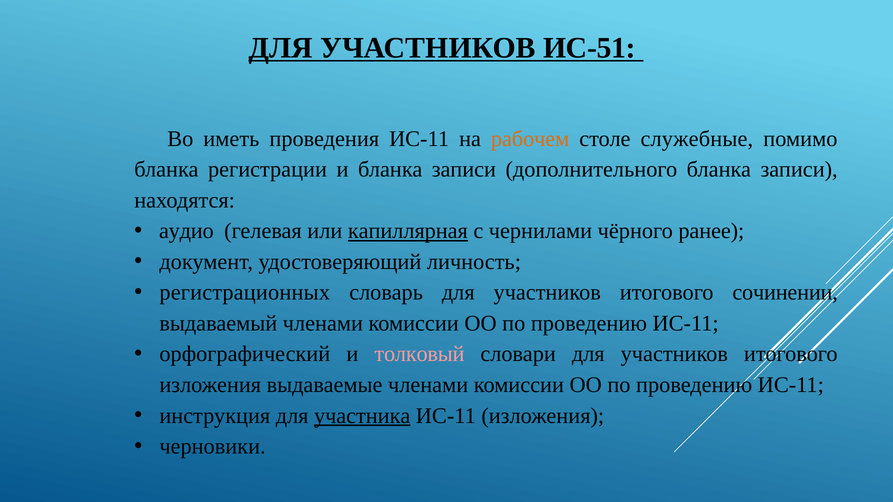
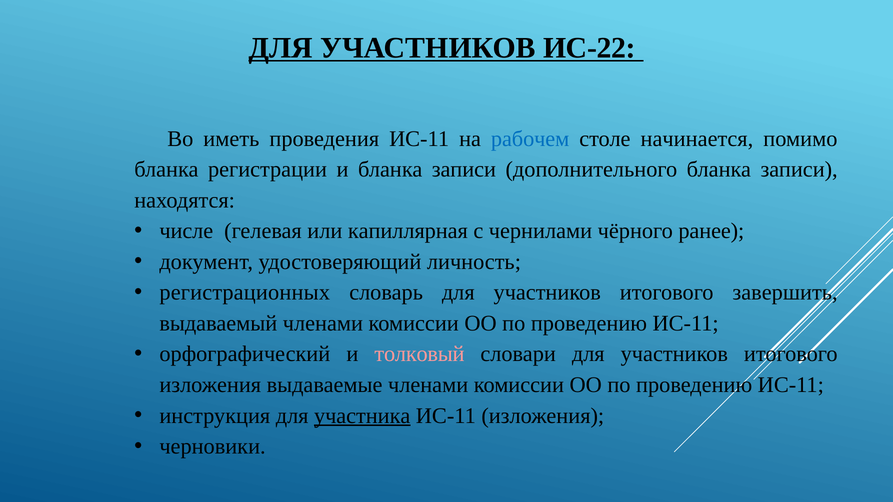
ИС-51: ИС-51 -> ИС-22
рабочем colour: orange -> blue
служебные: служебные -> начинается
аудио: аудио -> числе
капиллярная underline: present -> none
сочинении: сочинении -> завершить
